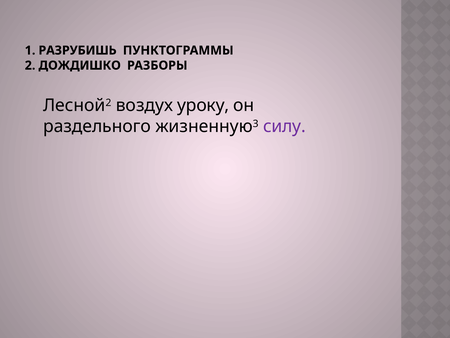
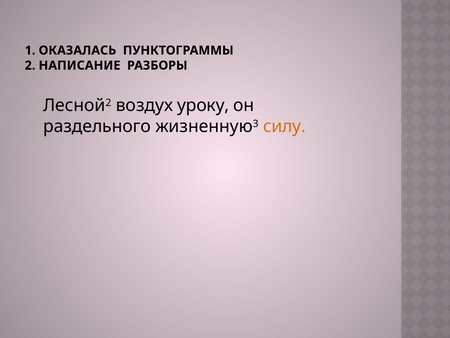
РАЗРУБИШЬ: РАЗРУБИШЬ -> ОКАЗАЛАСЬ
ДОЖДИШКО: ДОЖДИШКО -> НАПИСАНИЕ
силу colour: purple -> orange
